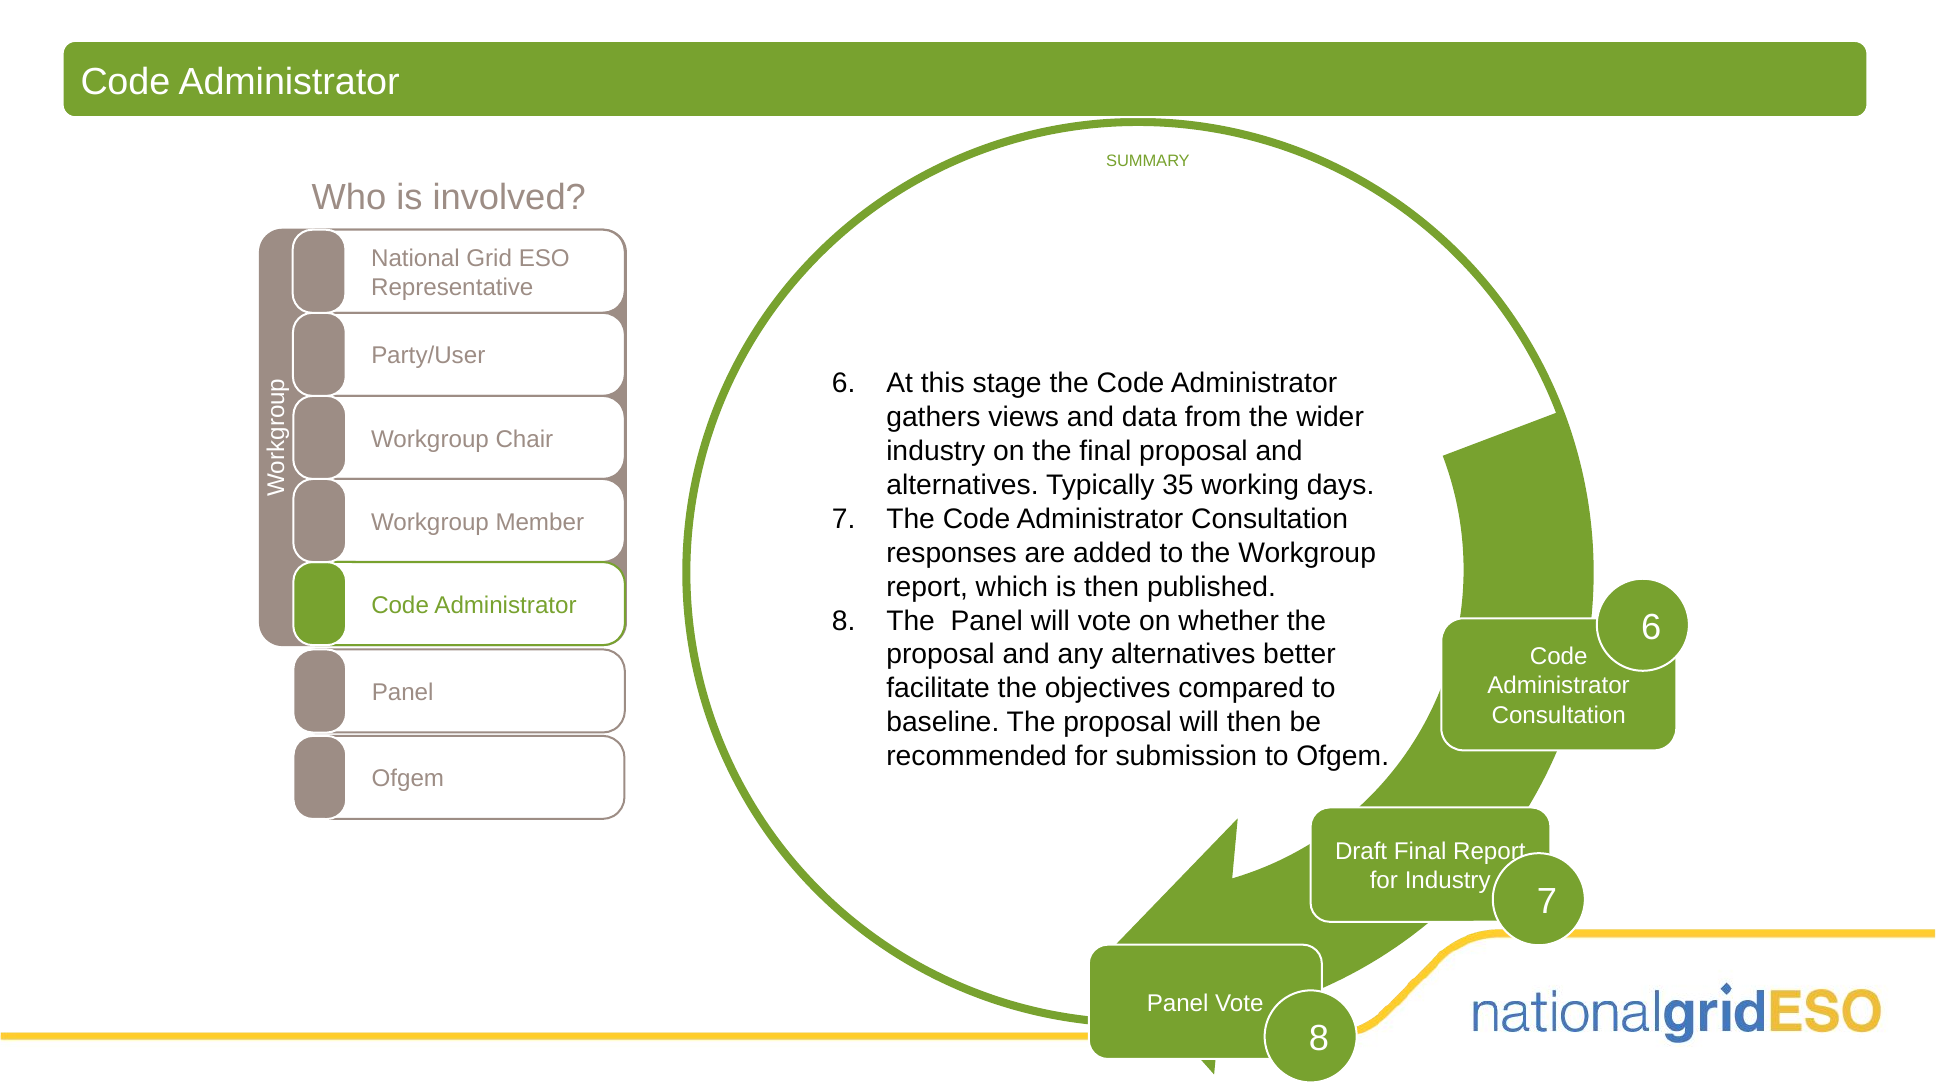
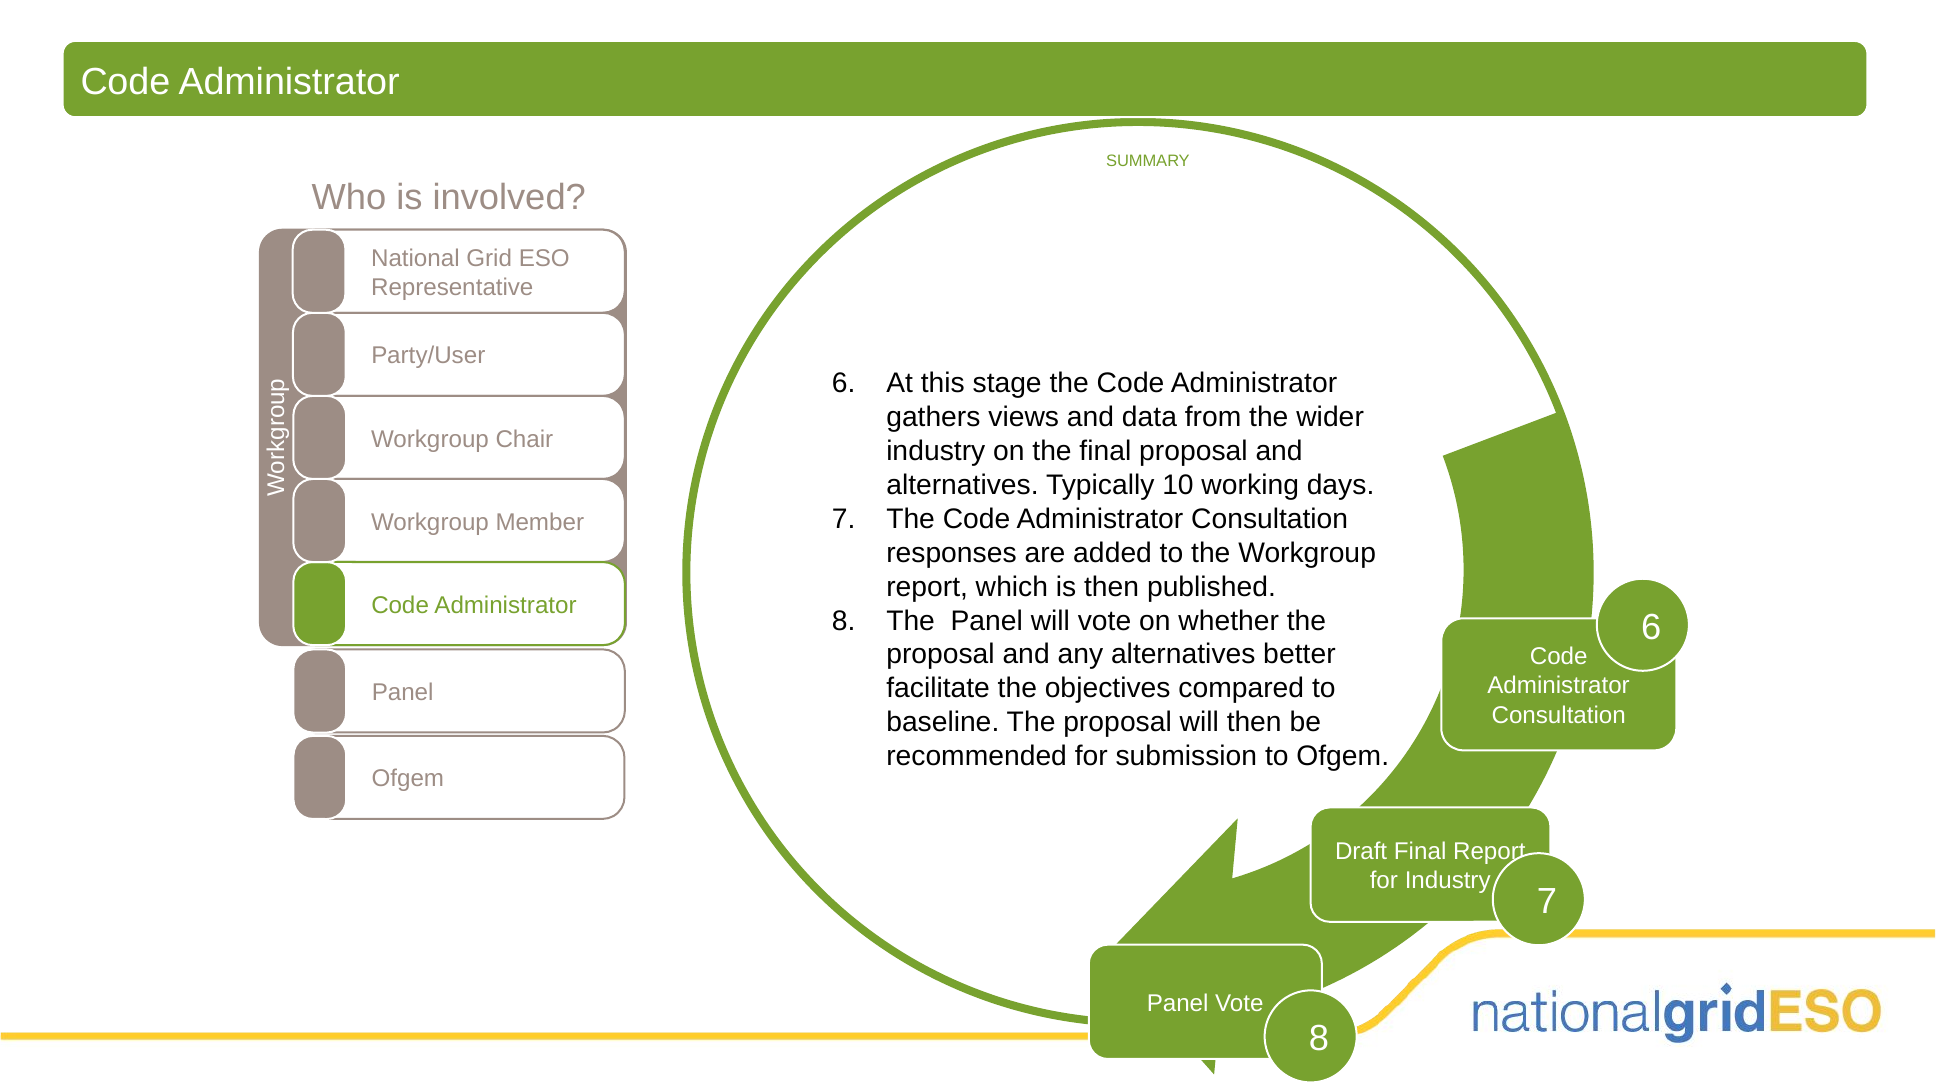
35: 35 -> 10
